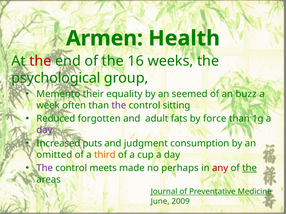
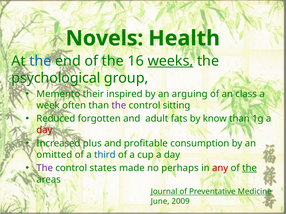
Armen: Armen -> Novels
the at (40, 61) colour: red -> blue
weeks underline: none -> present
equality: equality -> inspired
seemed: seemed -> arguing
buzz: buzz -> class
force: force -> know
day at (44, 130) colour: purple -> red
puts: puts -> plus
judgment: judgment -> profitable
third colour: orange -> blue
meets: meets -> states
